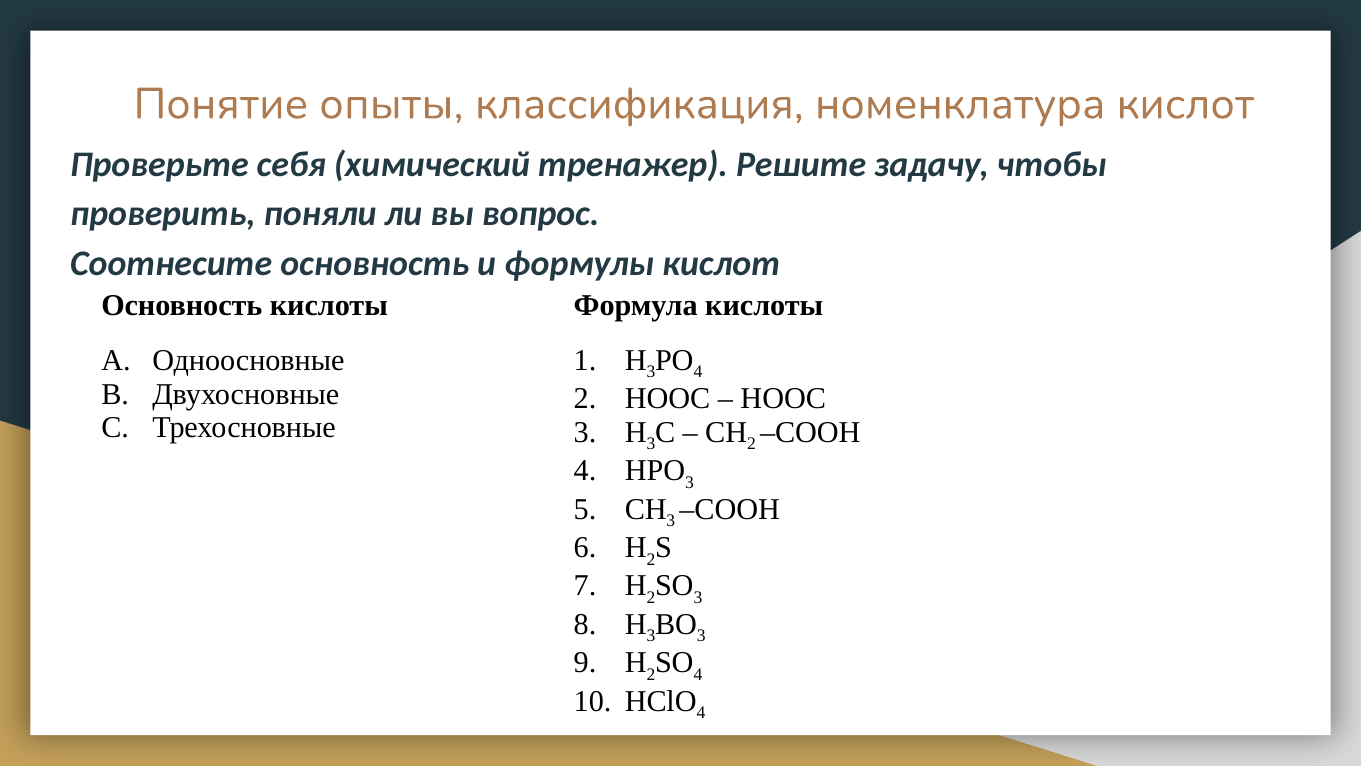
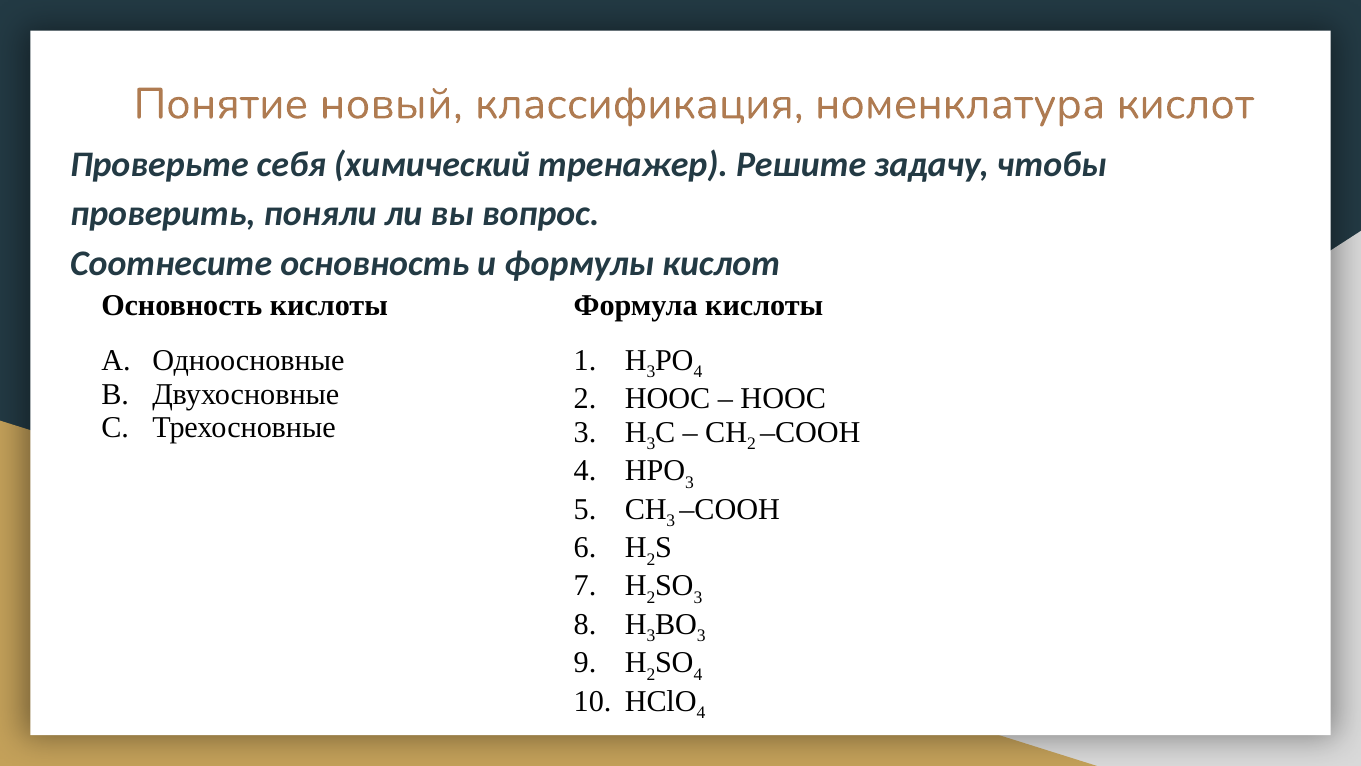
опыты: опыты -> новый
